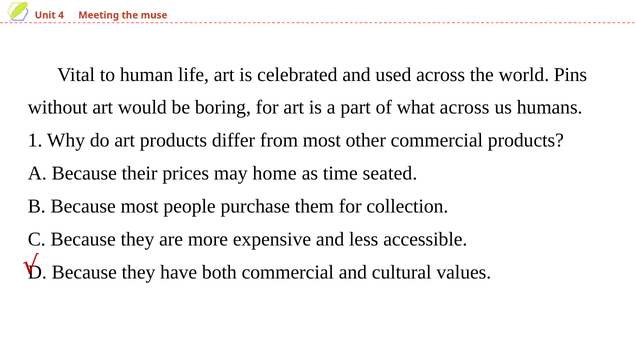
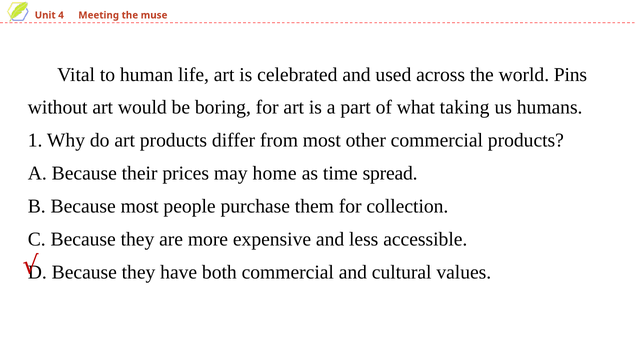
what across: across -> taking
seated: seated -> spread
